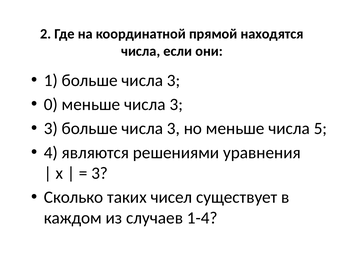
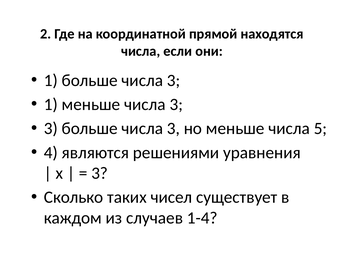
0 at (51, 104): 0 -> 1
